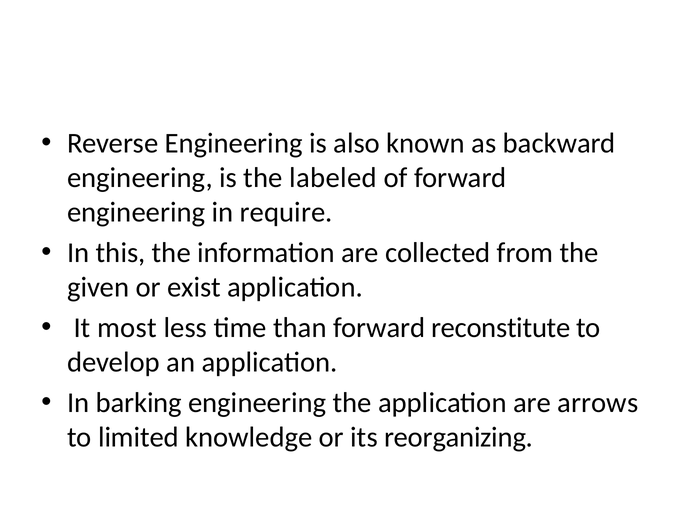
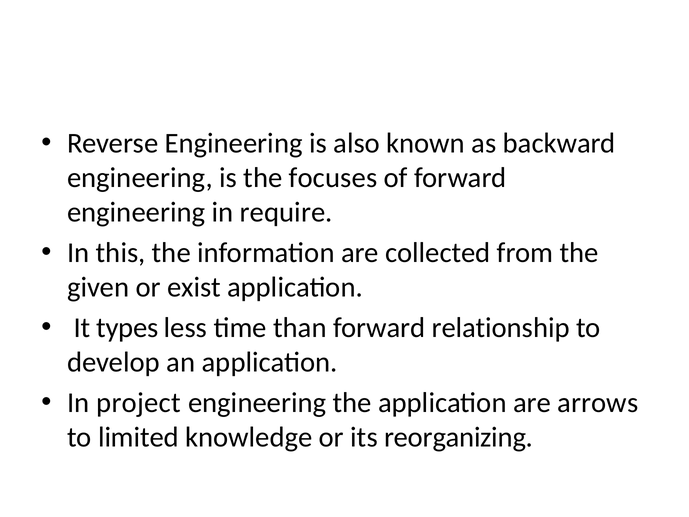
labeled: labeled -> focuses
most: most -> types
reconstitute: reconstitute -> relationship
barking: barking -> project
